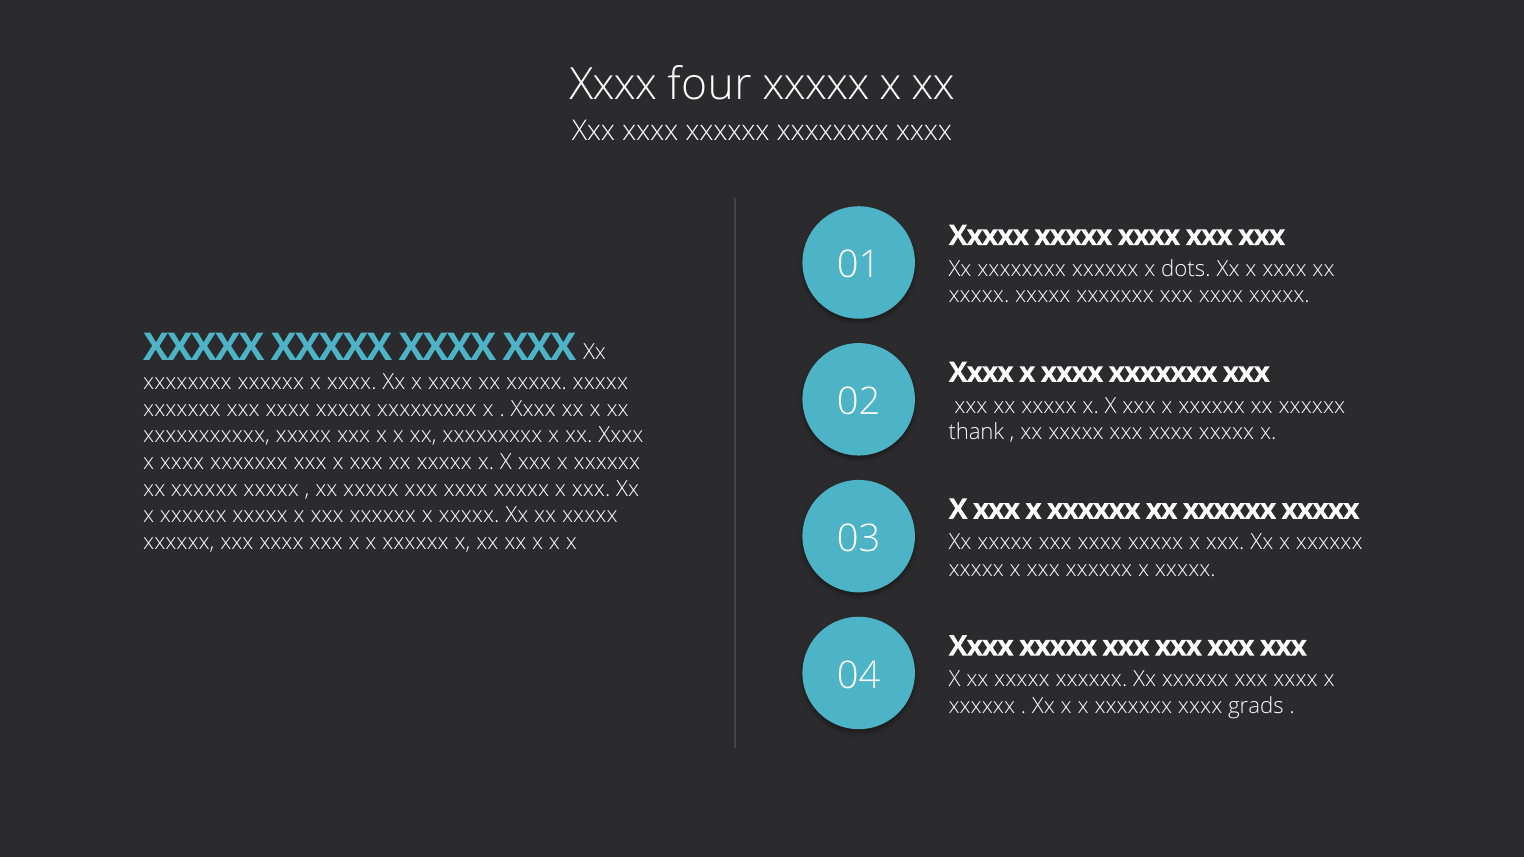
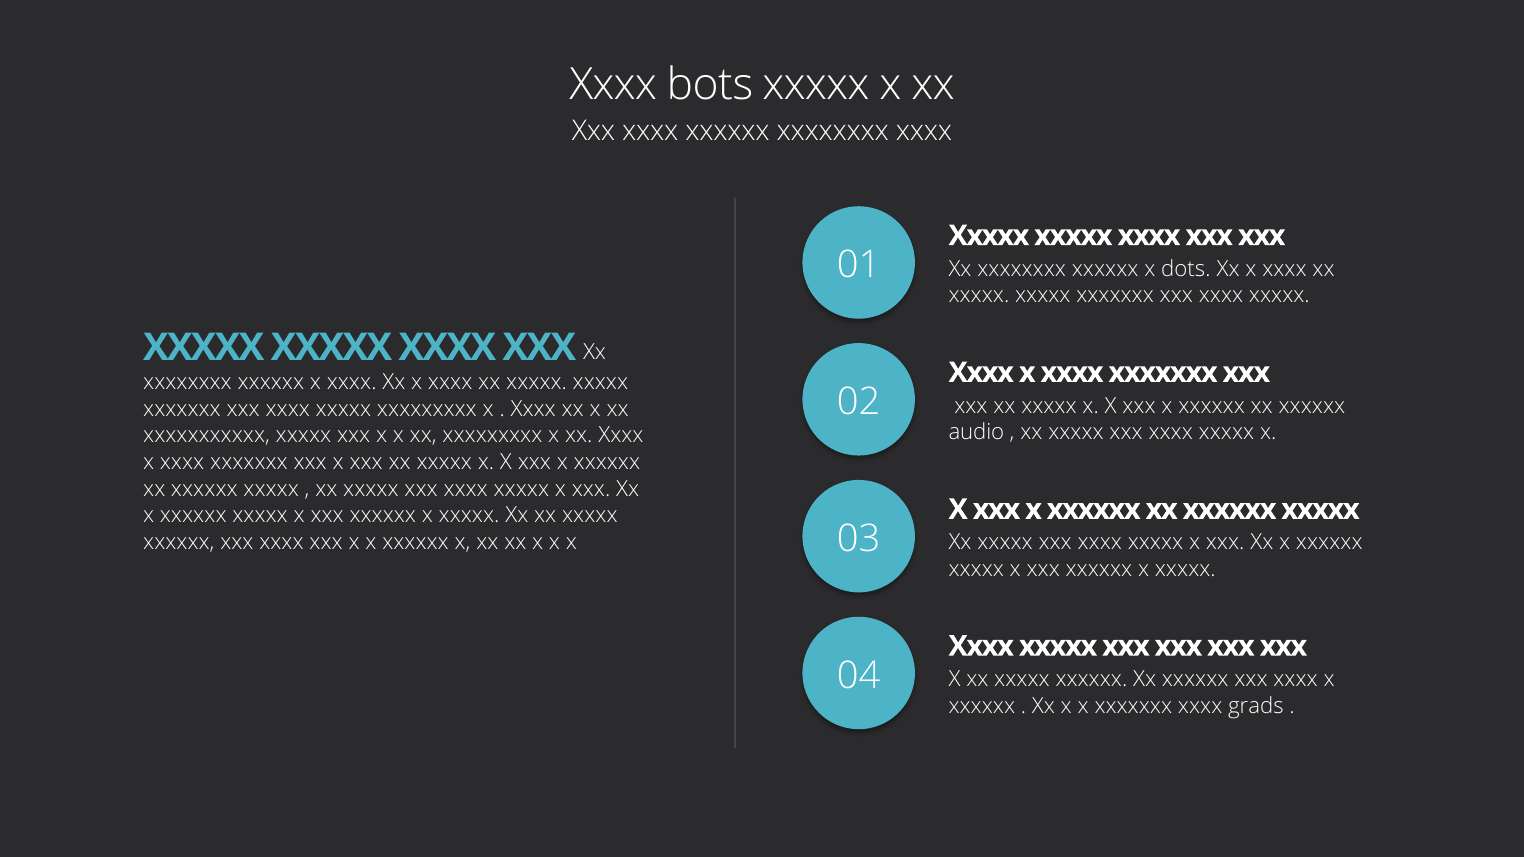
four: four -> bots
thank: thank -> audio
